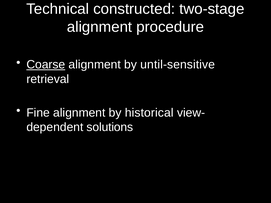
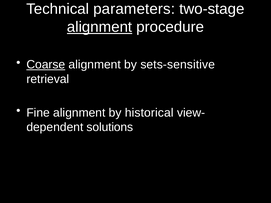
constructed: constructed -> parameters
alignment at (100, 27) underline: none -> present
until-sensitive: until-sensitive -> sets-sensitive
